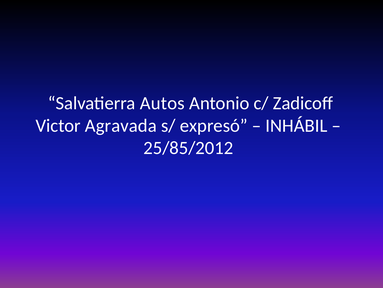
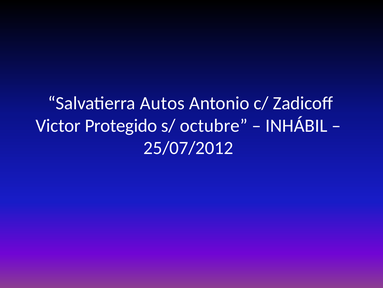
Agravada: Agravada -> Protegido
expresó: expresó -> octubre
25/85/2012: 25/85/2012 -> 25/07/2012
